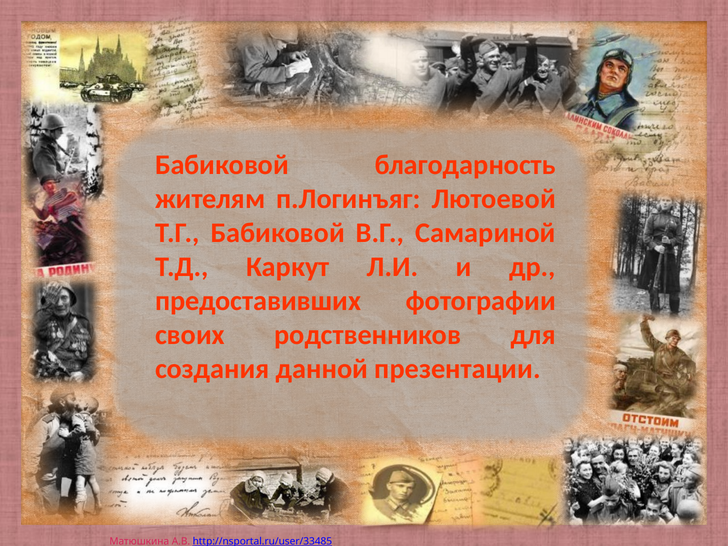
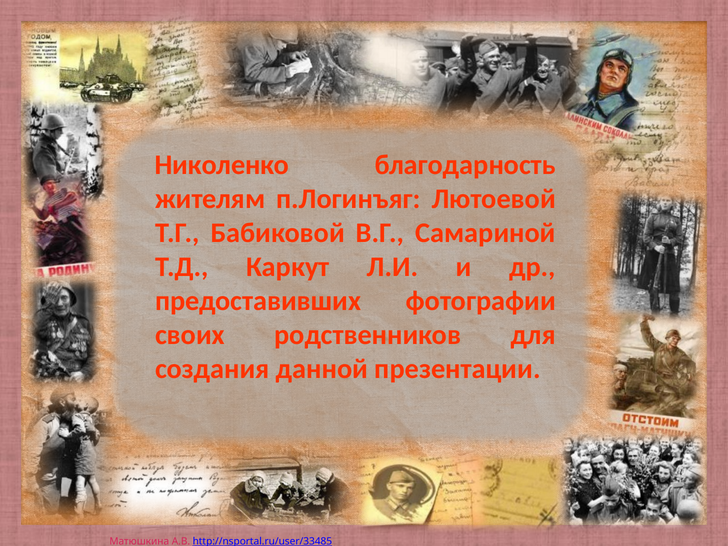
Бабиковой at (222, 165): Бабиковой -> Николенко
